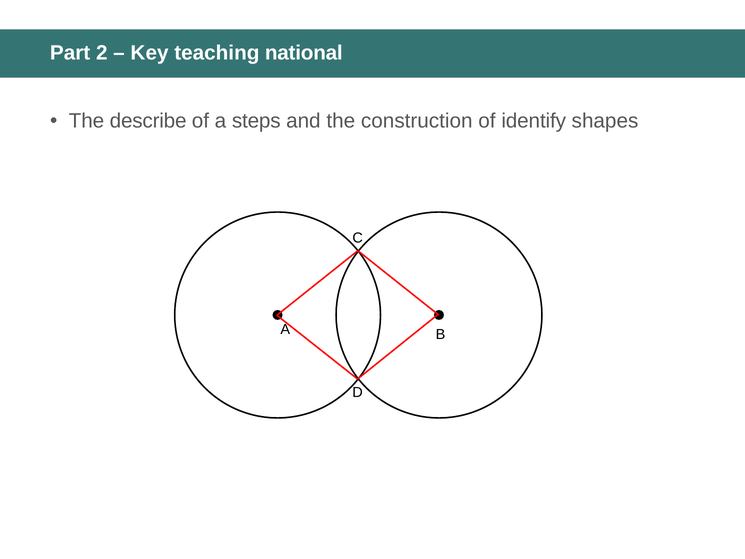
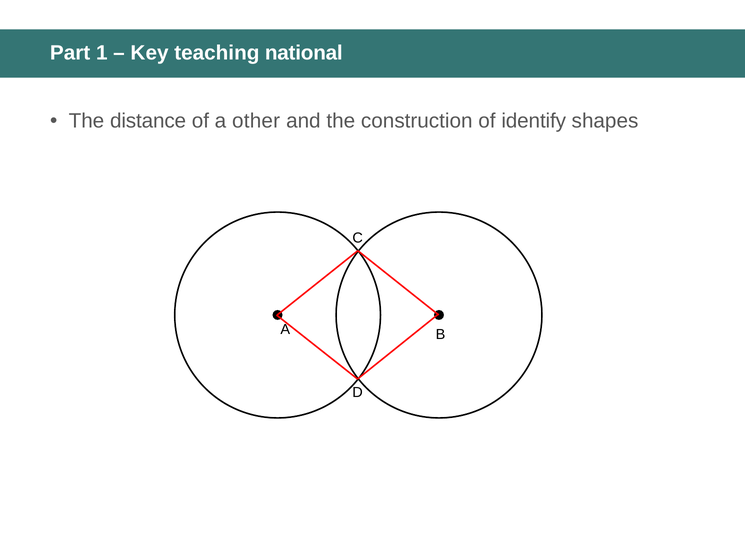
2: 2 -> 1
describe: describe -> distance
steps: steps -> other
